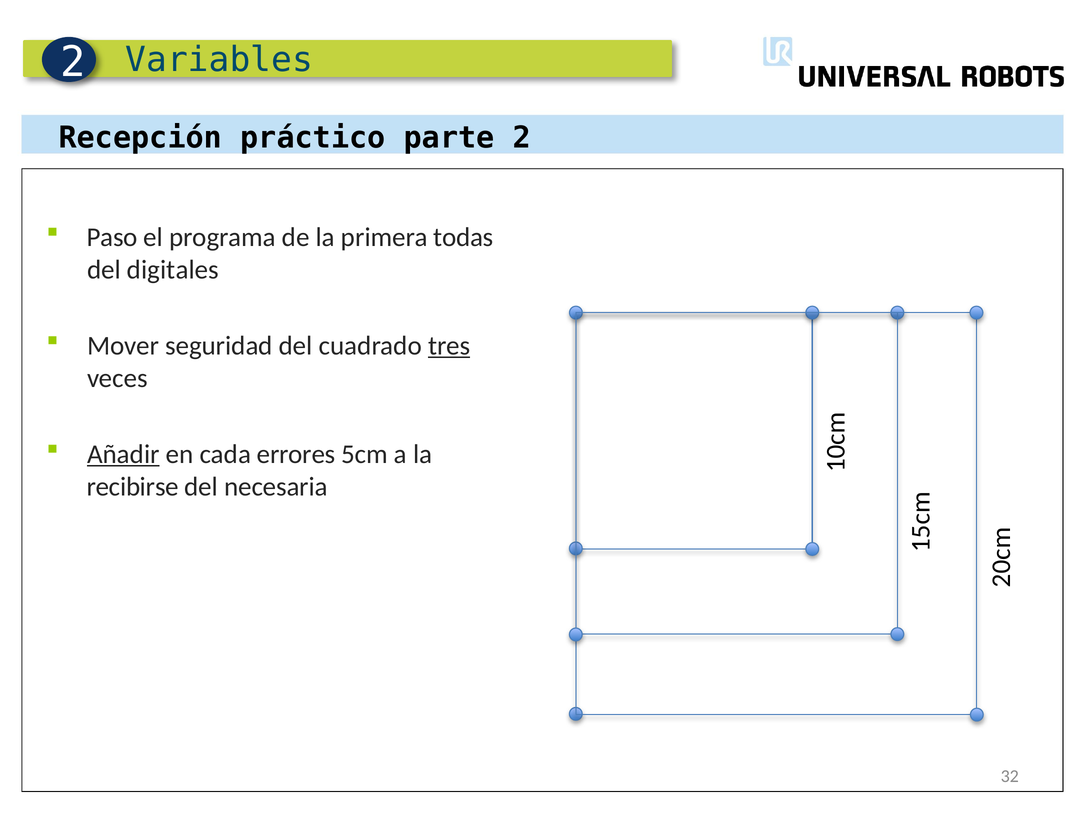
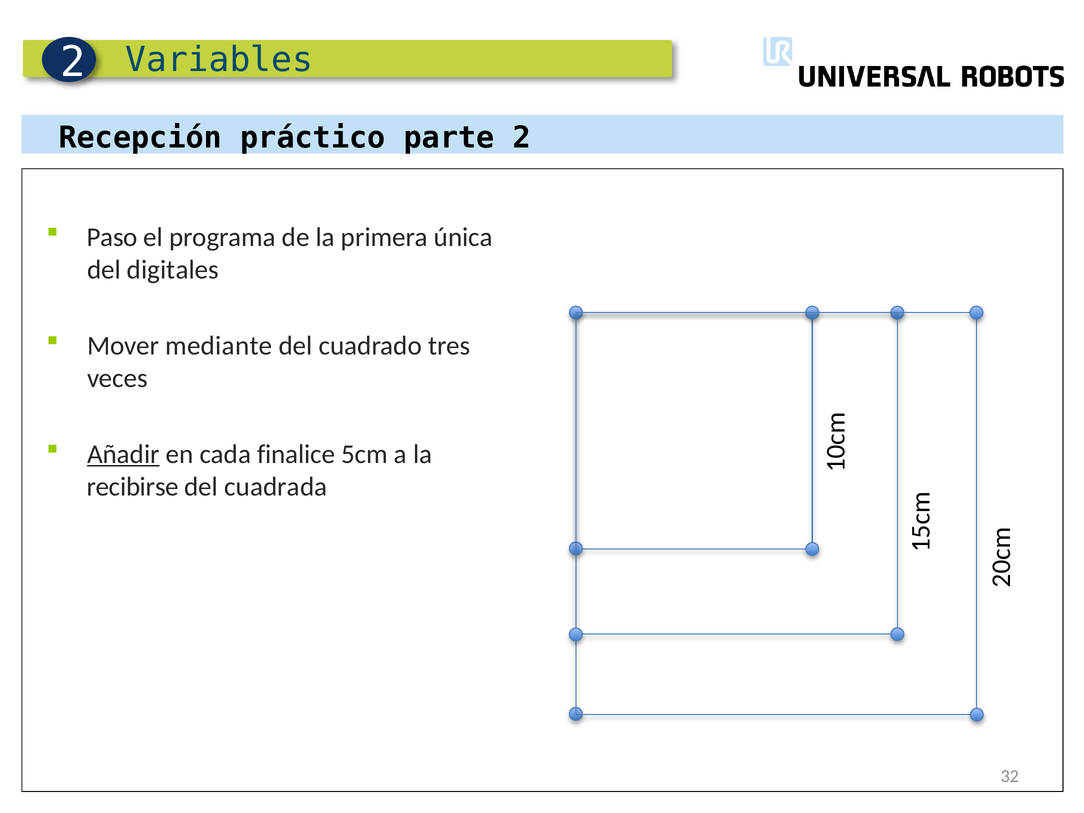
todas: todas -> única
seguridad: seguridad -> mediante
tres underline: present -> none
errores: errores -> finalice
necesaria: necesaria -> cuadrada
